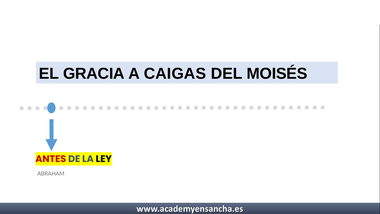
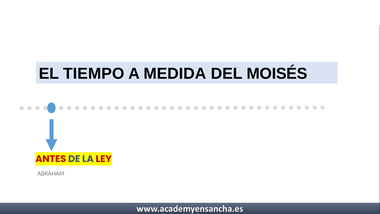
GRACIA: GRACIA -> TIEMPO
CAIGAS: CAIGAS -> MEDIDA
LEY colour: black -> red
